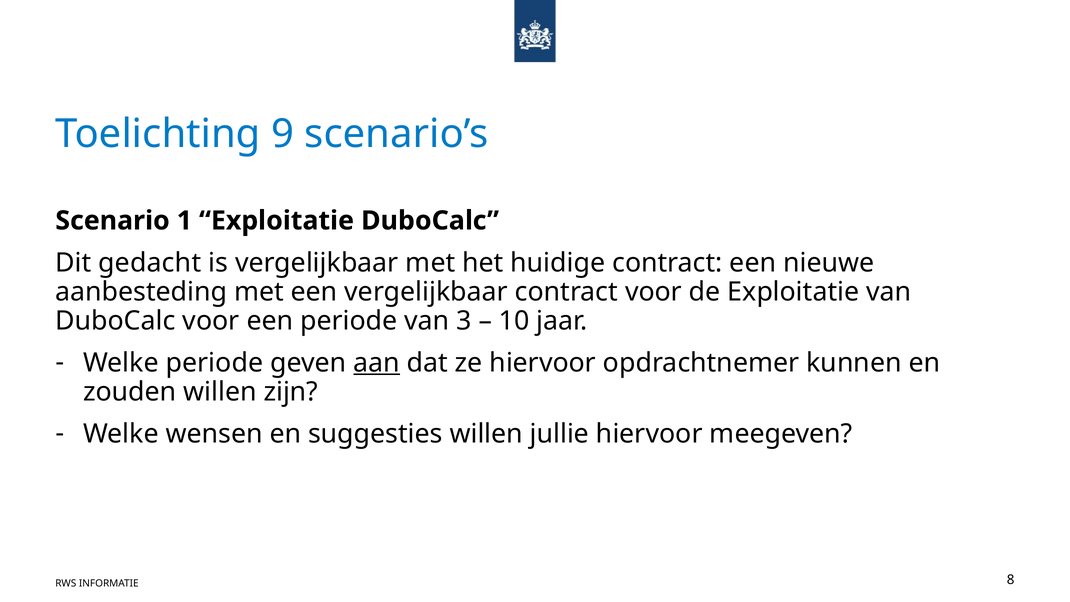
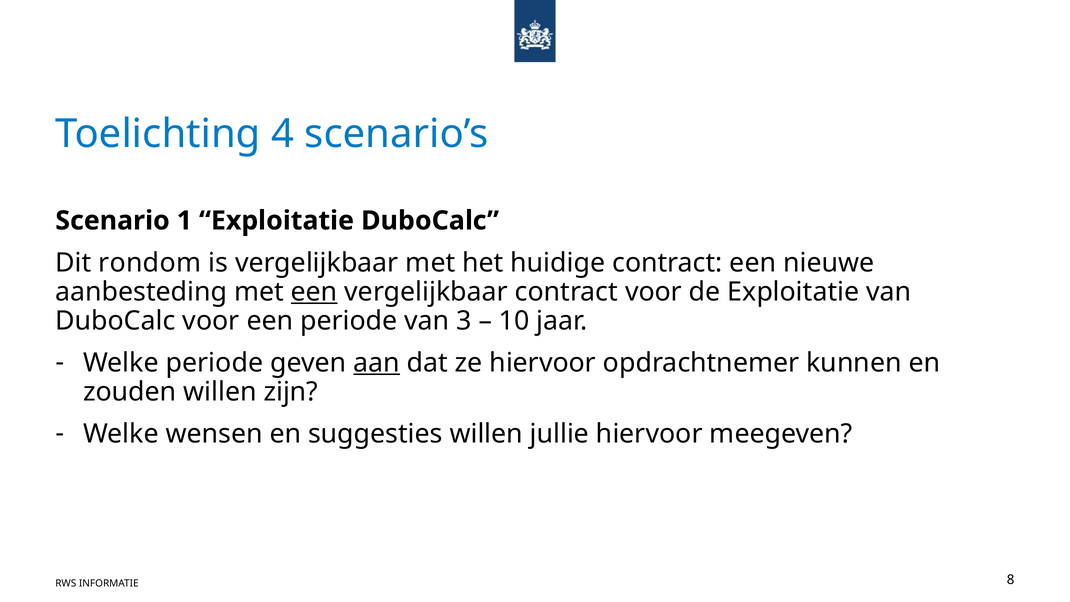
9: 9 -> 4
gedacht: gedacht -> rondom
een at (314, 292) underline: none -> present
